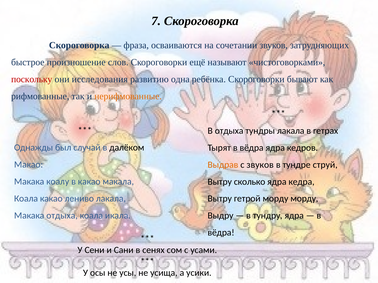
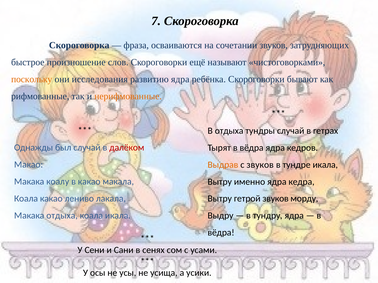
поскольку colour: red -> orange
развитию одна: одна -> ядра
тундры лакала: лакала -> случай
далёком colour: black -> red
тундре струй: струй -> икала
сколько: сколько -> именно
гетрой морду: морду -> звуков
